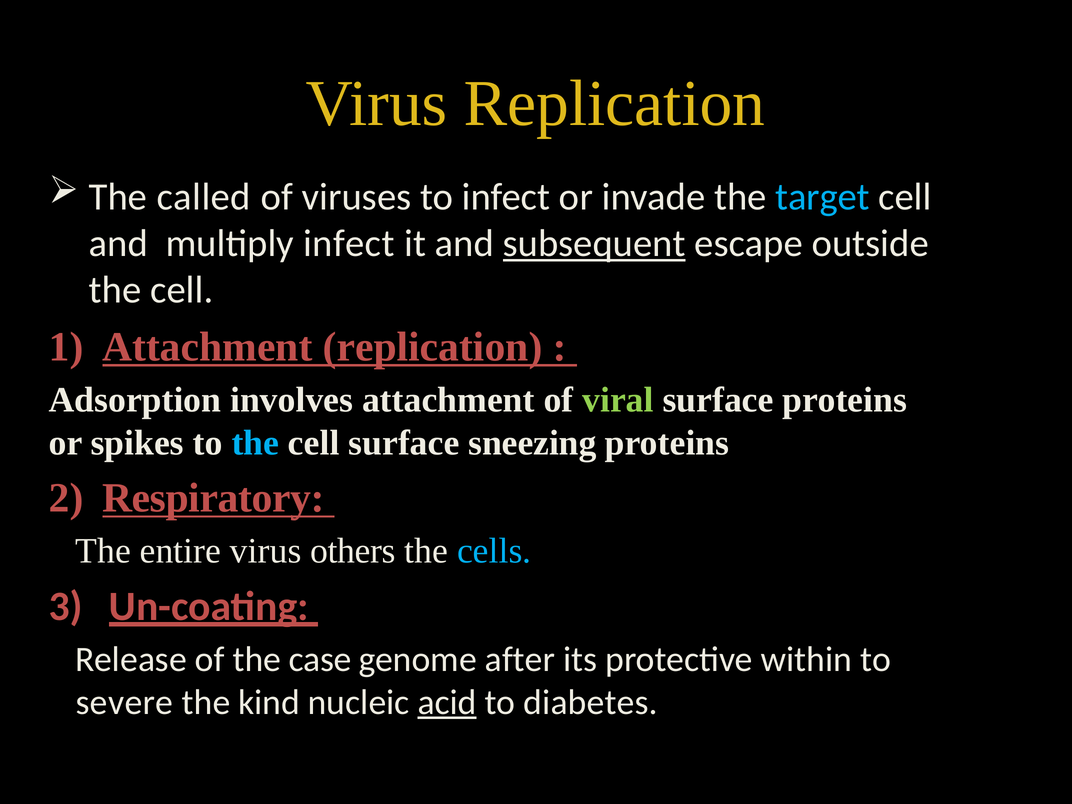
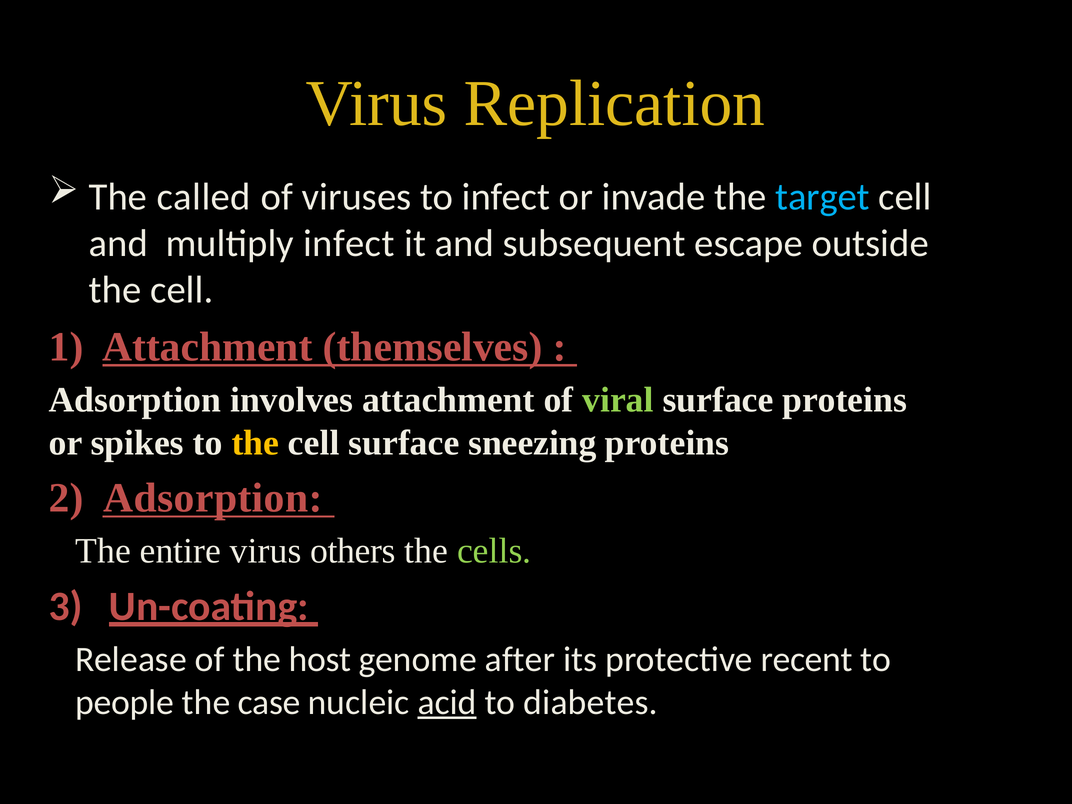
subsequent underline: present -> none
Attachment replication: replication -> themselves
the at (255, 443) colour: light blue -> yellow
Respiratory at (213, 498): Respiratory -> Adsorption
cells colour: light blue -> light green
case: case -> host
within: within -> recent
severe: severe -> people
kind: kind -> case
